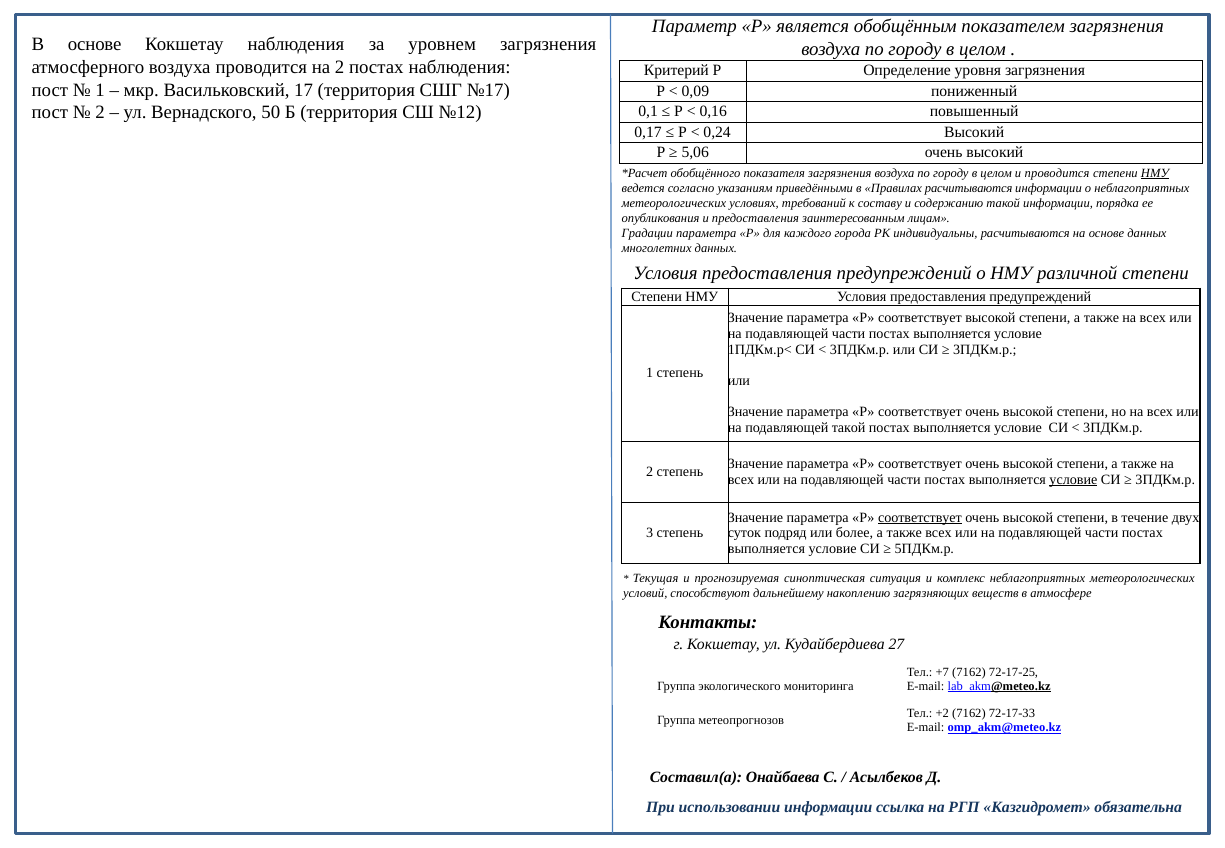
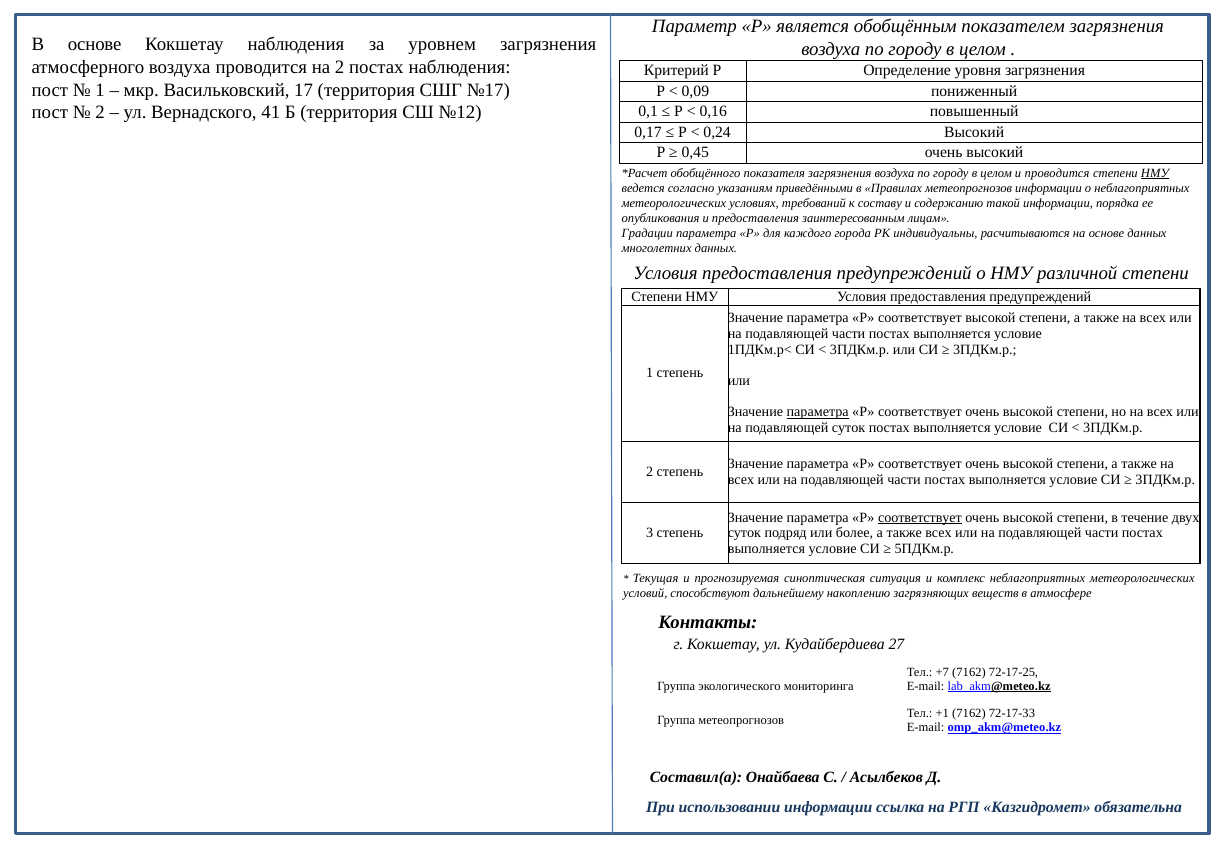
50: 50 -> 41
5,06: 5,06 -> 0,45
Правилах расчитываются: расчитываются -> метеопрогнозов
параметра at (818, 412) underline: none -> present
подавляющей такой: такой -> суток
условие at (1073, 480) underline: present -> none
+2: +2 -> +1
